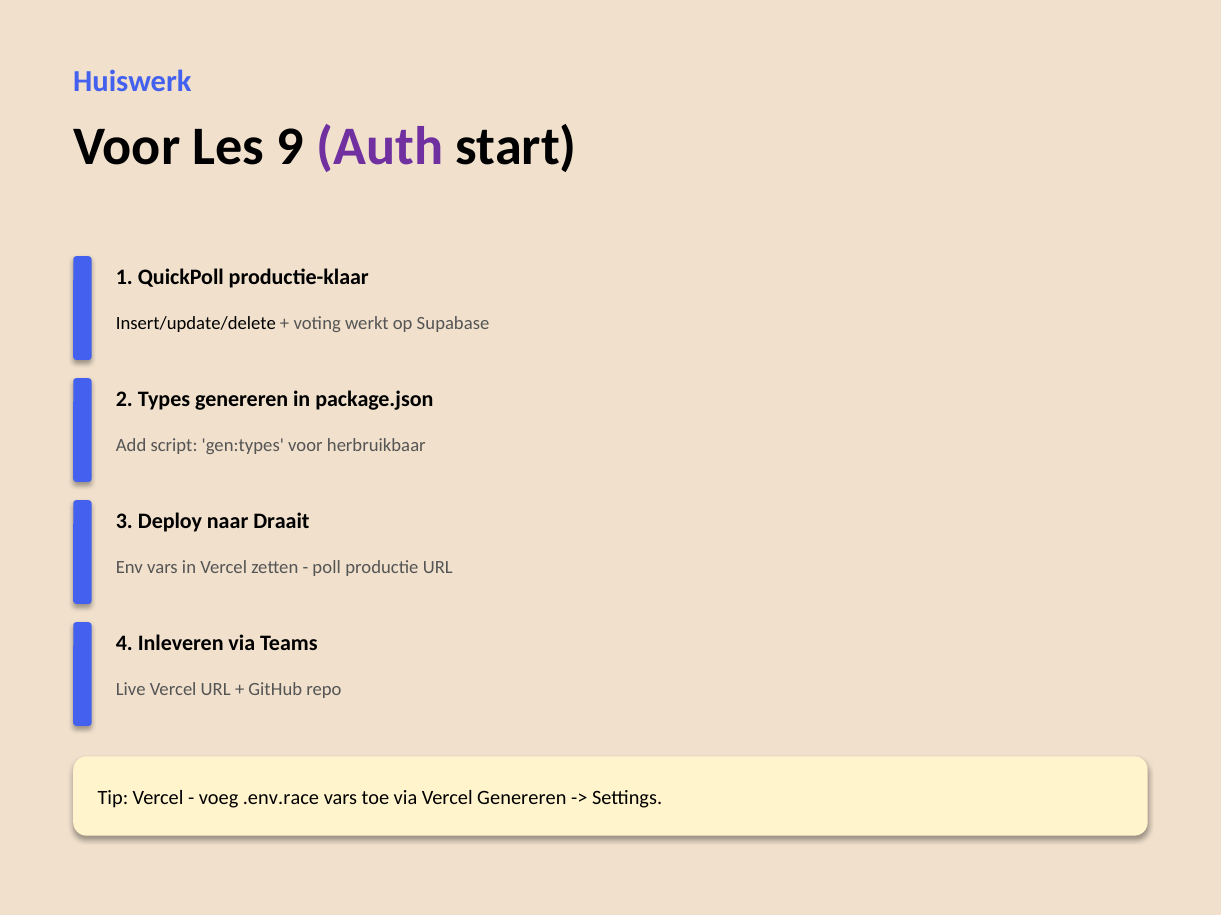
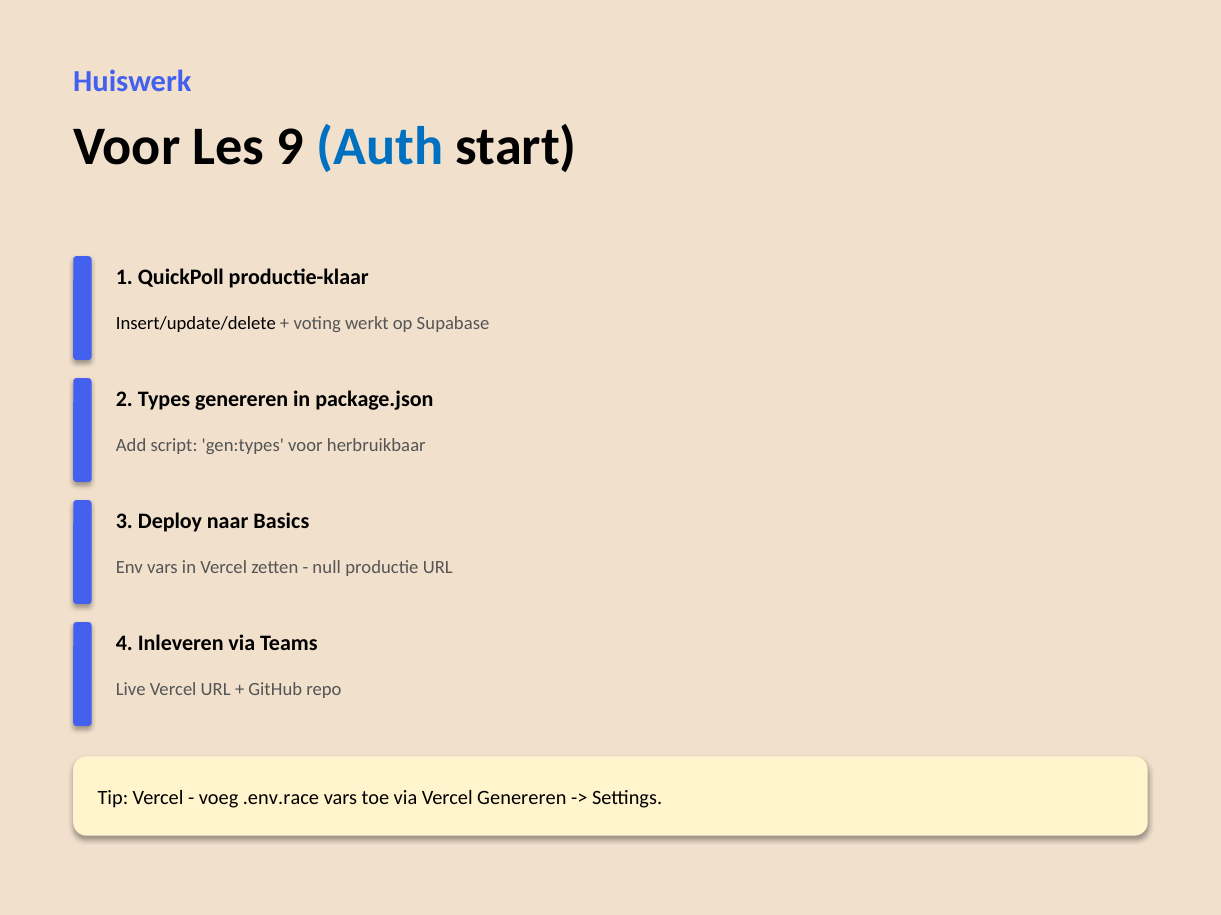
Auth colour: purple -> blue
Draait: Draait -> Basics
poll: poll -> null
